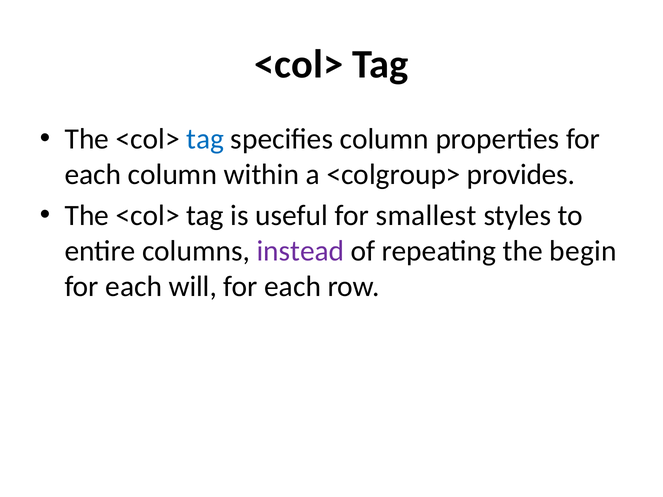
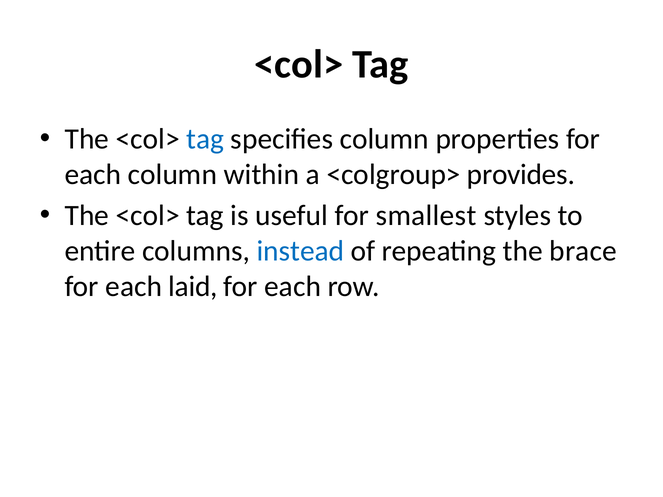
instead colour: purple -> blue
begin: begin -> brace
will: will -> laid
